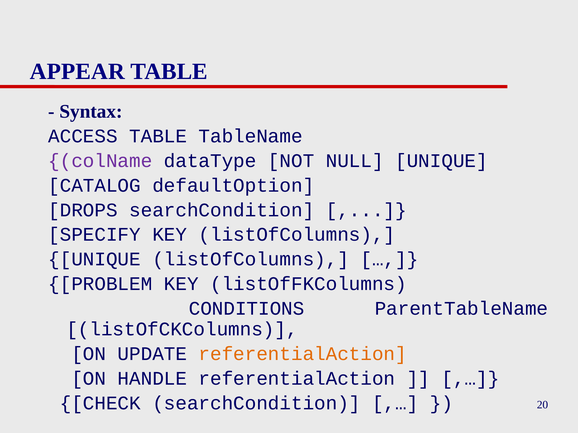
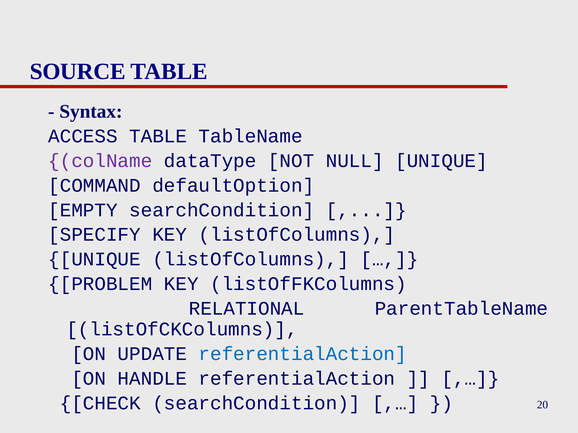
APPEAR: APPEAR -> SOURCE
CATALOG: CATALOG -> COMMAND
DROPS: DROPS -> EMPTY
CONDITIONS: CONDITIONS -> RELATIONAL
referentialAction at (303, 354) colour: orange -> blue
